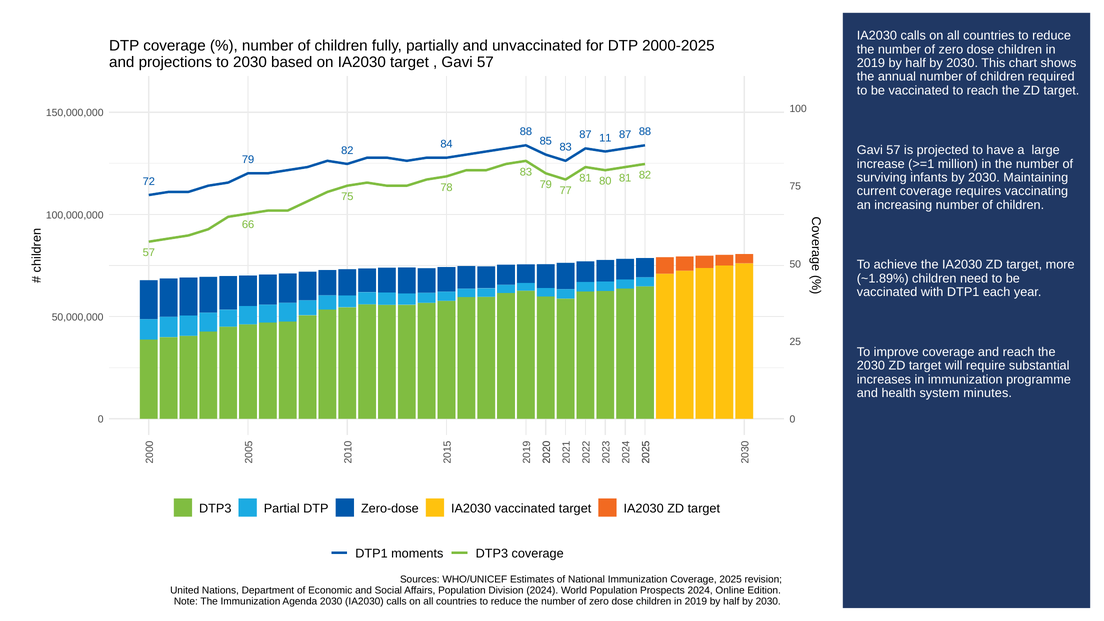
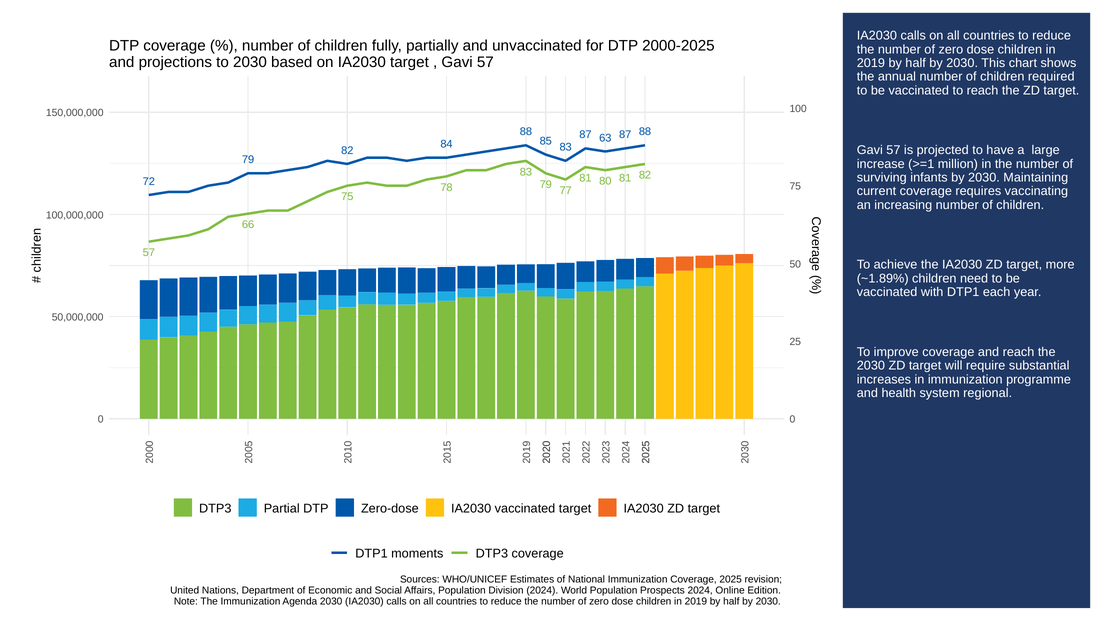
11: 11 -> 63
minutes: minutes -> regional
